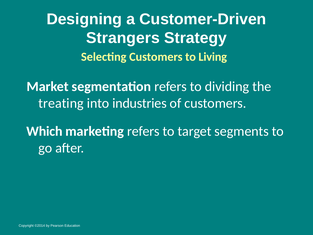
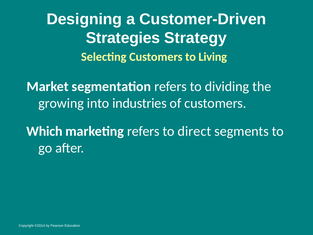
Strangers: Strangers -> Strategies
treating: treating -> growing
target: target -> direct
